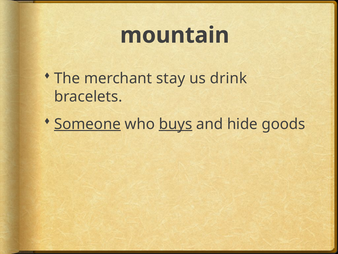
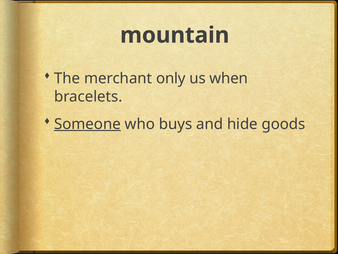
stay: stay -> only
drink: drink -> when
buys underline: present -> none
